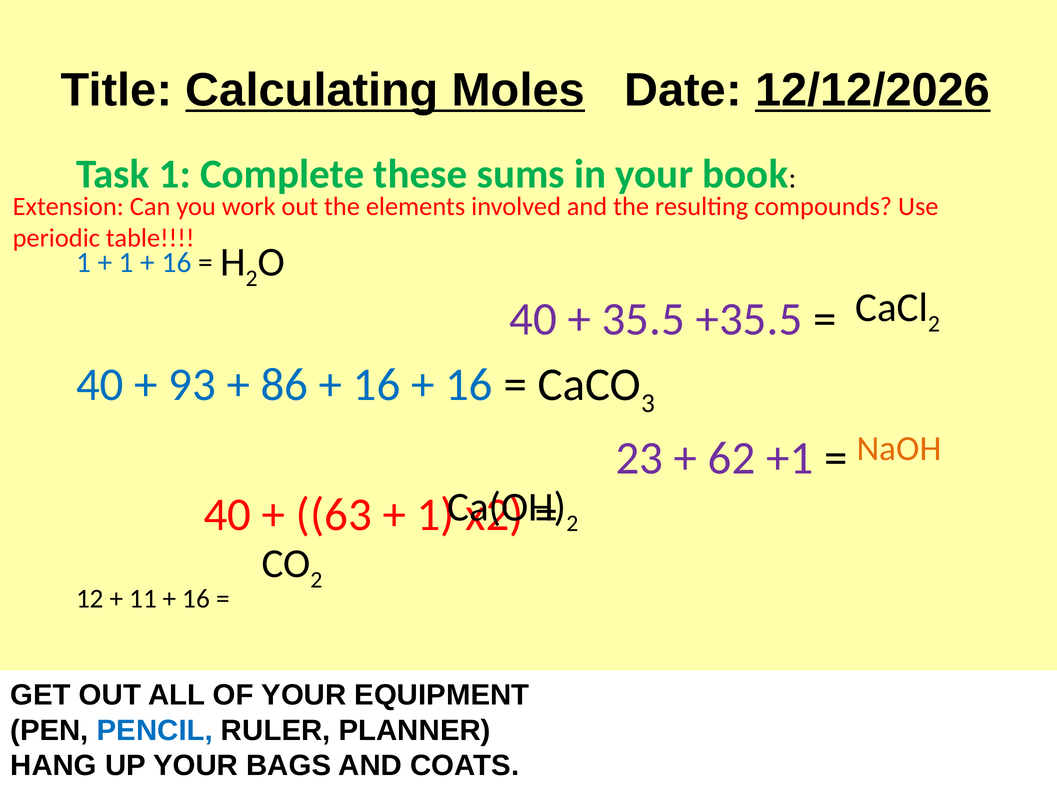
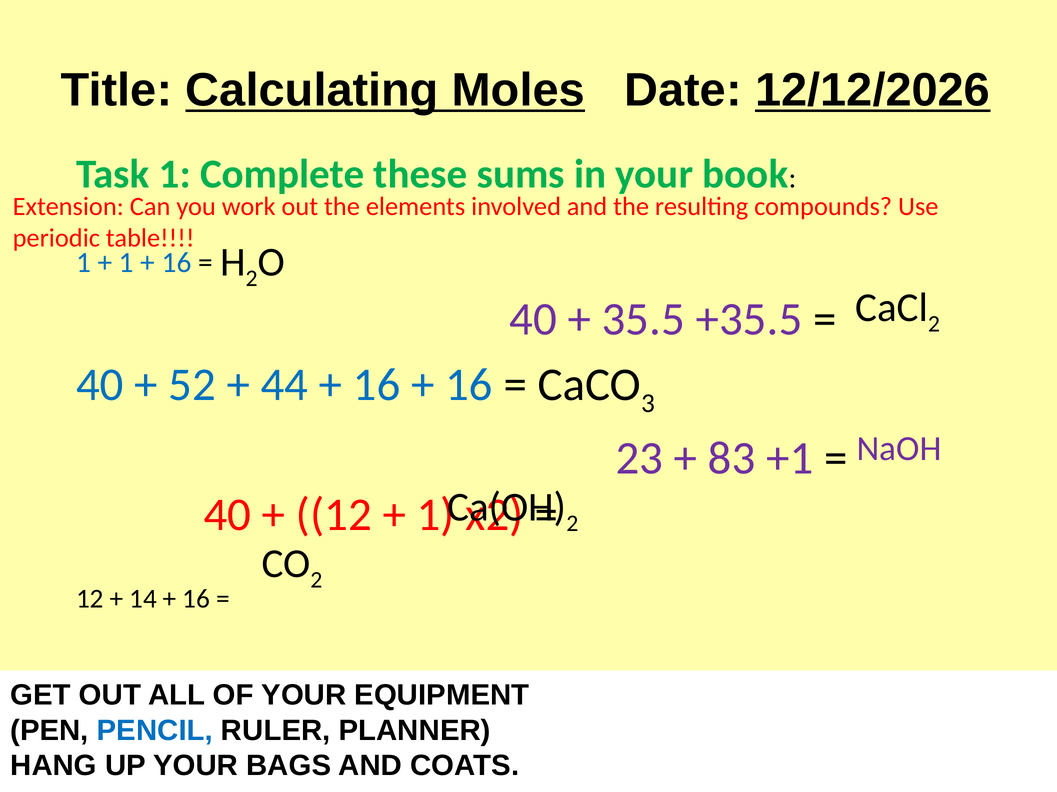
93: 93 -> 52
86: 86 -> 44
NaOH colour: orange -> purple
62: 62 -> 83
63 at (334, 515): 63 -> 12
11: 11 -> 14
